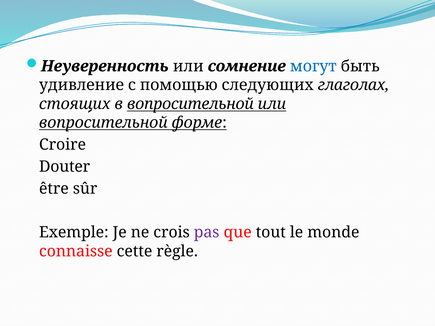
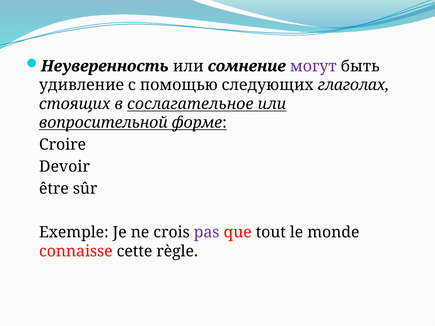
могут colour: blue -> purple
в вопросительной: вопросительной -> сослагательное
Douter: Douter -> Devoir
